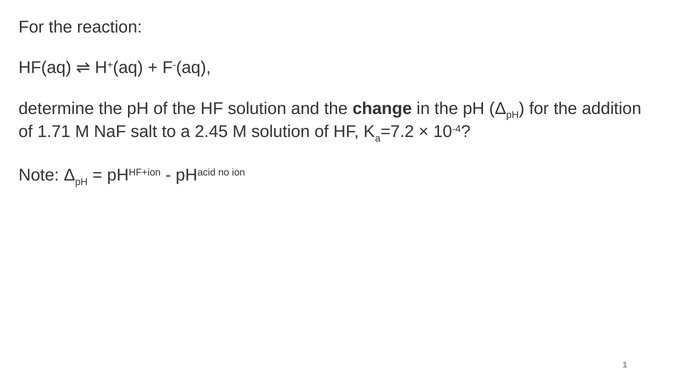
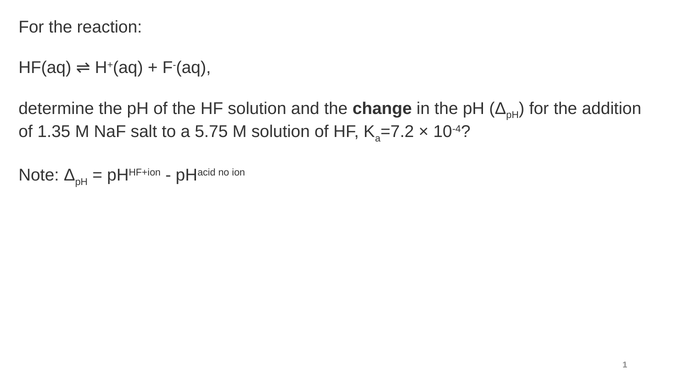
1.71: 1.71 -> 1.35
2.45: 2.45 -> 5.75
